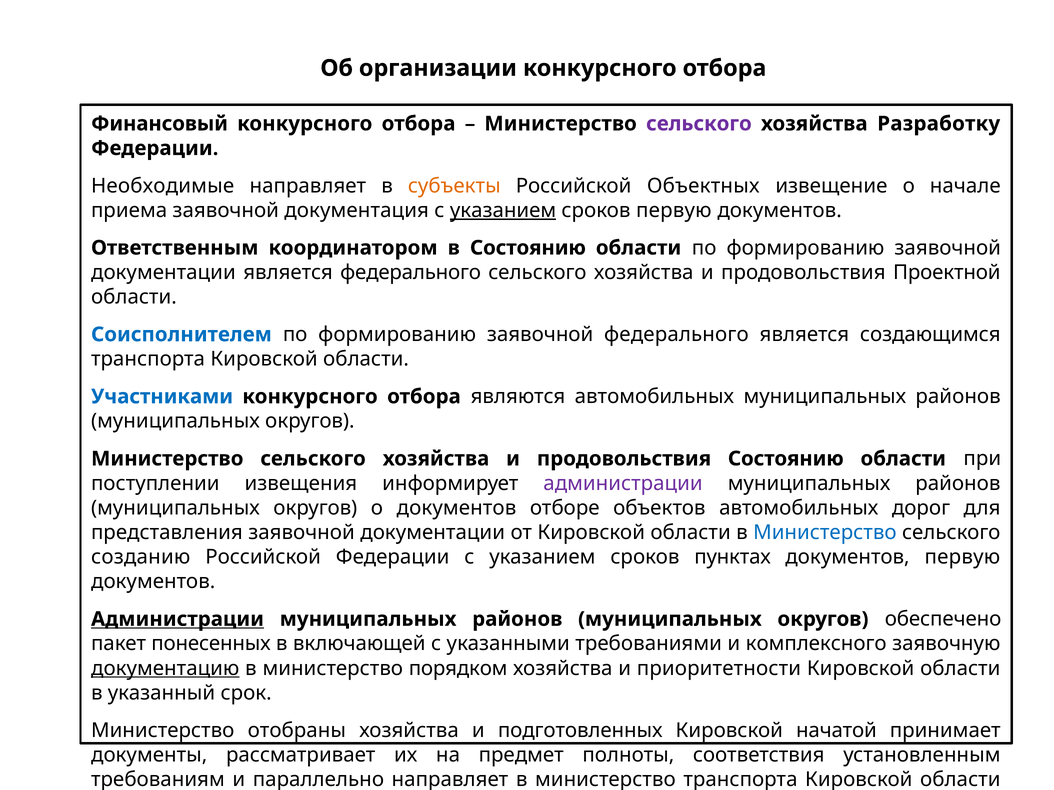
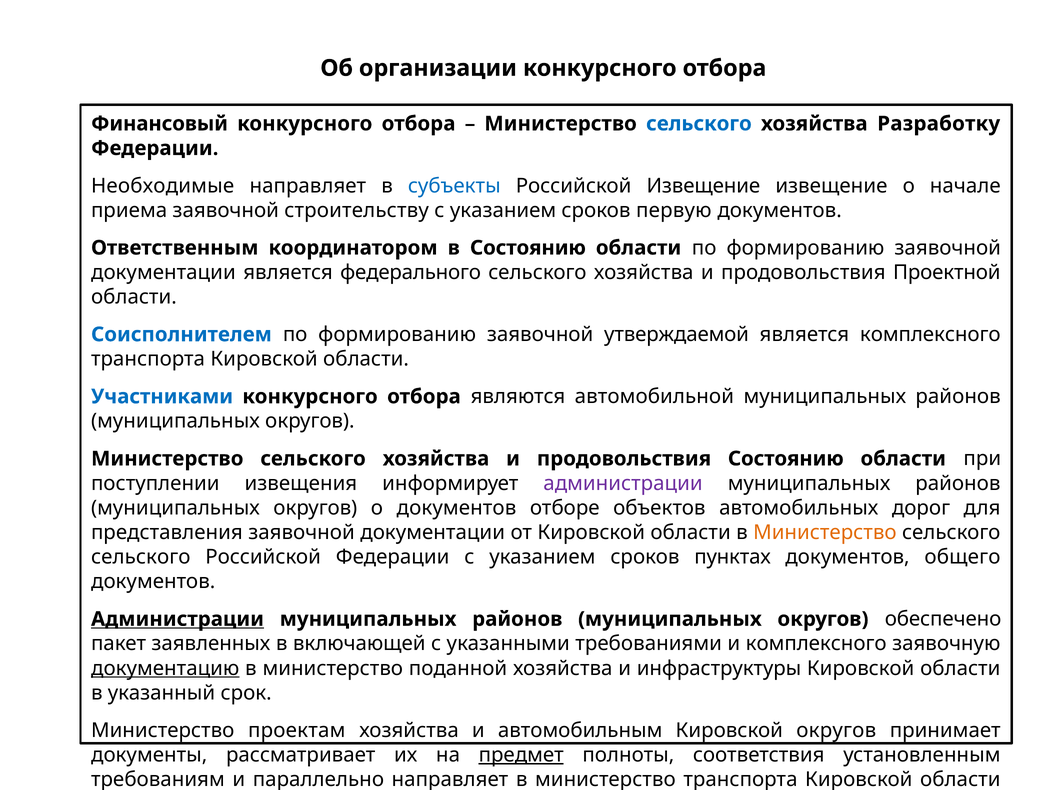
сельского at (699, 124) colour: purple -> blue
субъекты colour: orange -> blue
Российской Объектных: Объектных -> Извещение
заявочной документация: документация -> строительству
указанием at (503, 210) underline: present -> none
заявочной федерального: федерального -> утверждаемой
является создающимся: создающимся -> комплексного
являются автомобильных: автомобильных -> автомобильной
Министерство at (825, 533) colour: blue -> orange
созданию at (141, 557): созданию -> сельского
документов первую: первую -> общего
пакет понесенных: понесенных -> заявленных
порядком: порядком -> поданной
приоритетности: приоритетности -> инфраструктуры
отобраны: отобраны -> проектам
подготовленных: подготовленных -> автомобильным
Кировской начатой: начатой -> округов
предмет underline: none -> present
